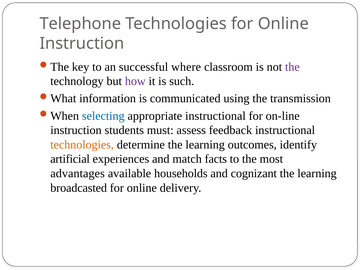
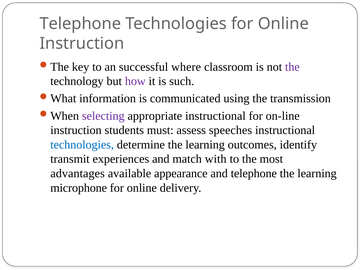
selecting colour: blue -> purple
feedback: feedback -> speeches
technologies at (82, 145) colour: orange -> blue
artificial: artificial -> transmit
facts: facts -> with
households: households -> appearance
and cognizant: cognizant -> telephone
broadcasted: broadcasted -> microphone
